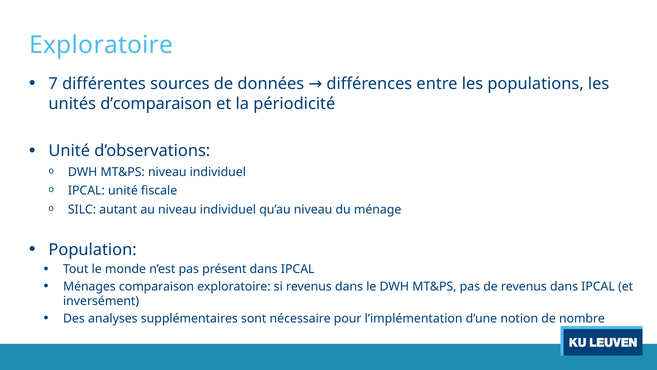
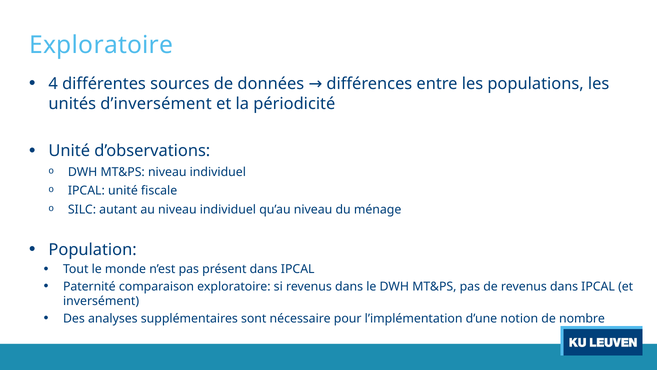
7: 7 -> 4
d’comparaison: d’comparaison -> d’inversément
Ménages: Ménages -> Paternité
